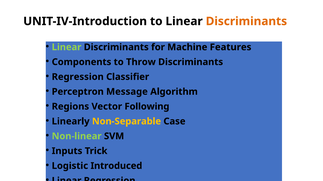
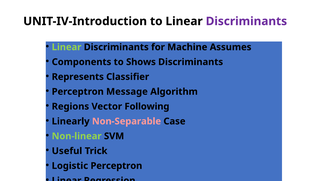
Discriminants at (246, 21) colour: orange -> purple
Features: Features -> Assumes
Throw: Throw -> Shows
Regression at (78, 77): Regression -> Represents
Non-Separable colour: yellow -> pink
Inputs: Inputs -> Useful
Logistic Introduced: Introduced -> Perceptron
